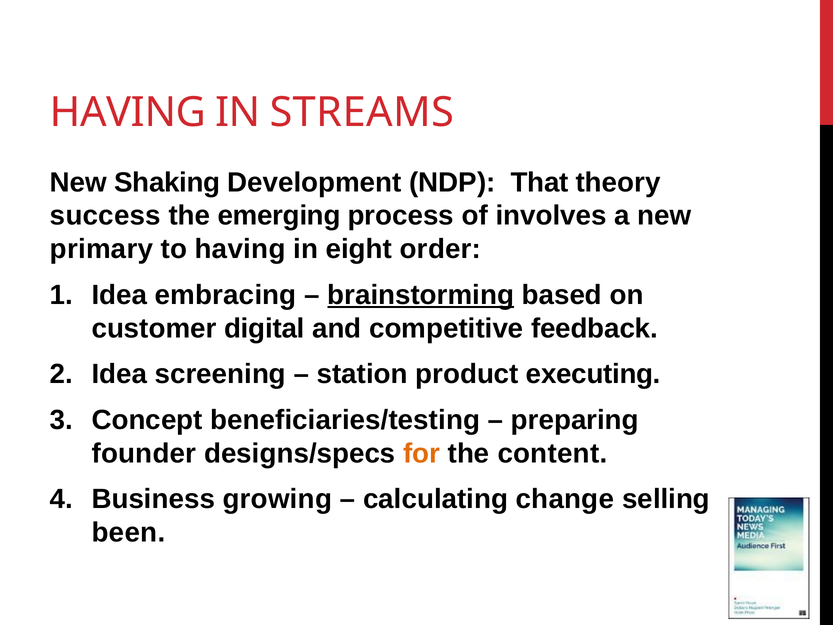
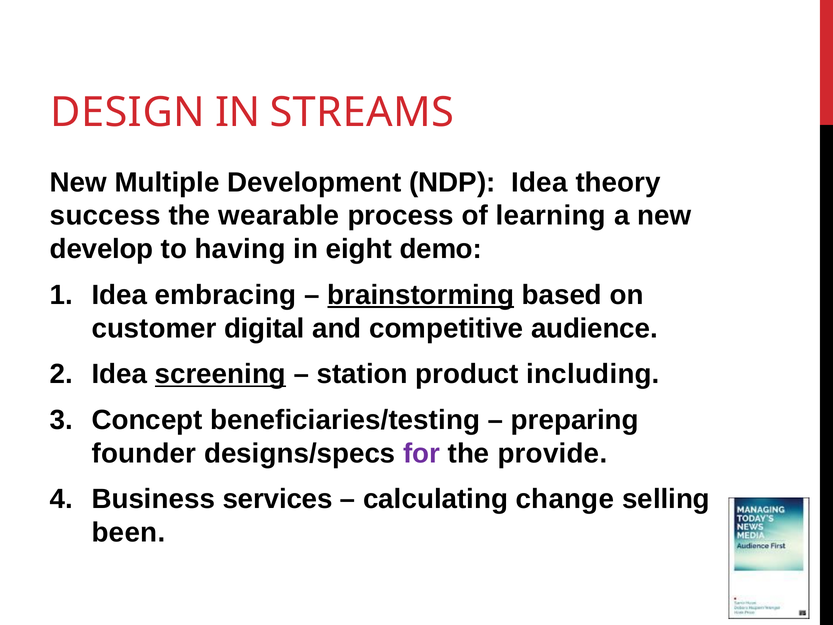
HAVING at (128, 113): HAVING -> DESIGN
Shaking: Shaking -> Multiple
NDP That: That -> Idea
emerging: emerging -> wearable
involves: involves -> learning
primary: primary -> develop
order: order -> demo
feedback: feedback -> audience
screening underline: none -> present
executing: executing -> including
for colour: orange -> purple
content: content -> provide
growing: growing -> services
